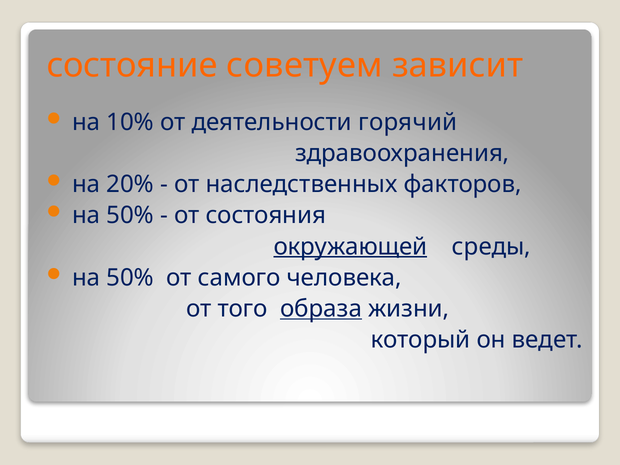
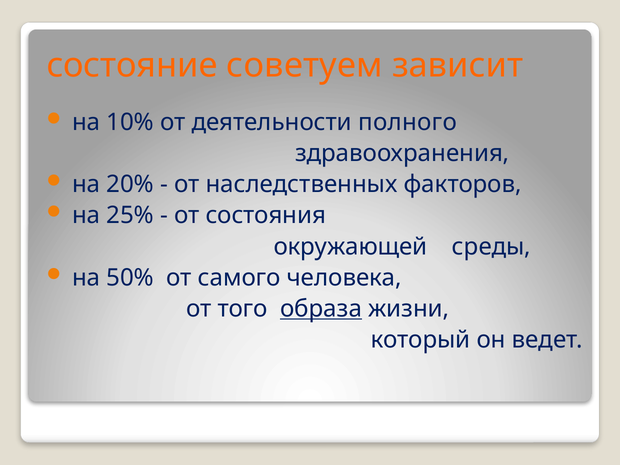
горячий: горячий -> полного
50% at (130, 216): 50% -> 25%
окружающей underline: present -> none
